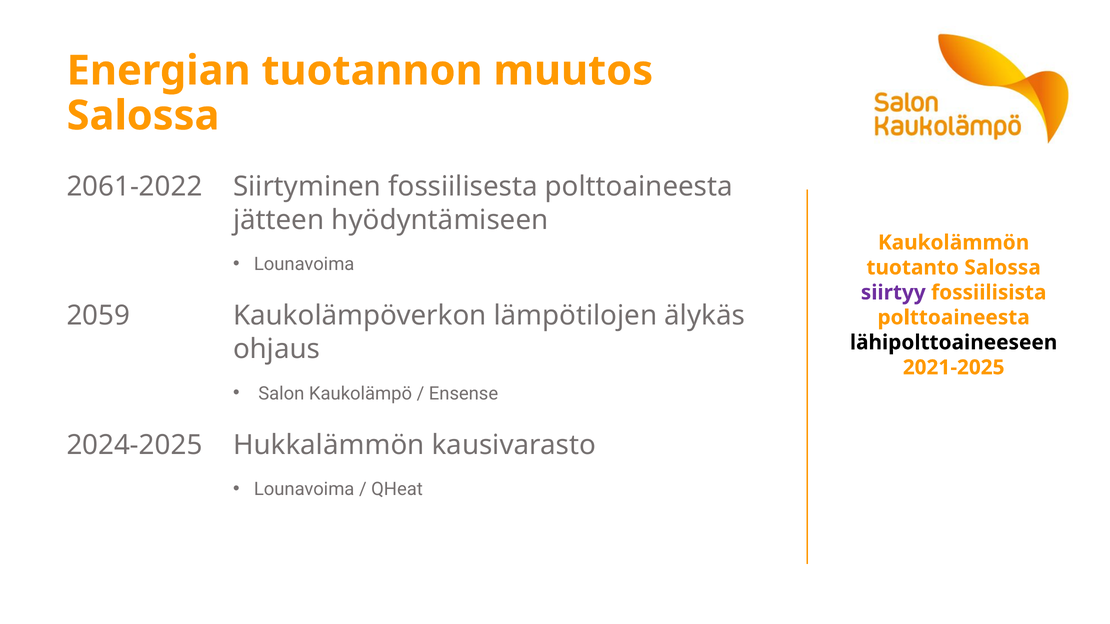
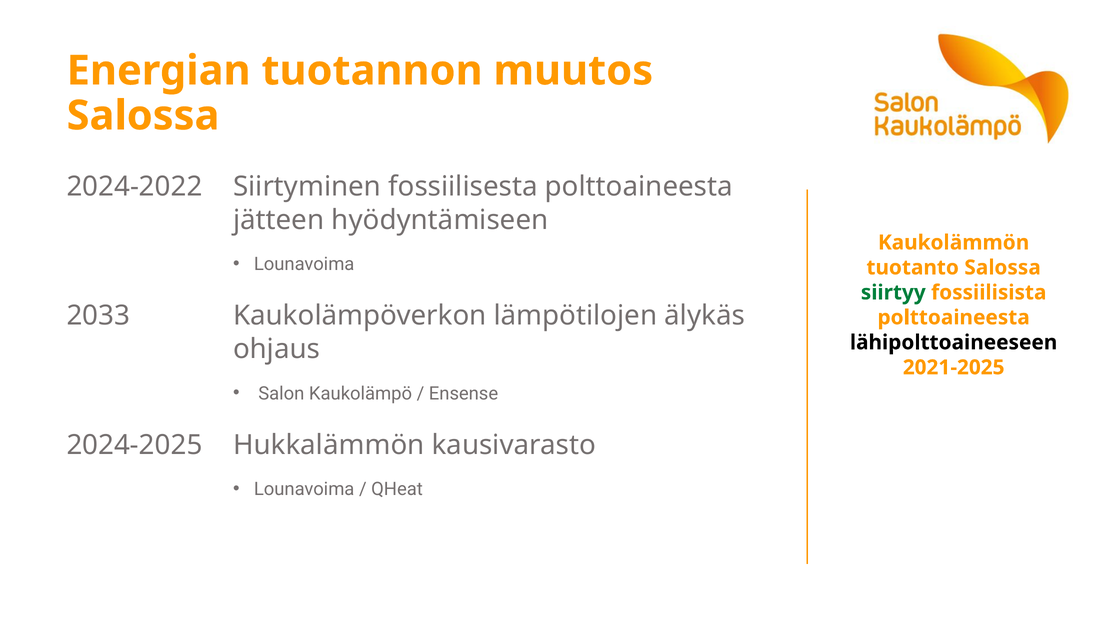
2061-2022: 2061-2022 -> 2024-2022
siirtyy colour: purple -> green
2059: 2059 -> 2033
